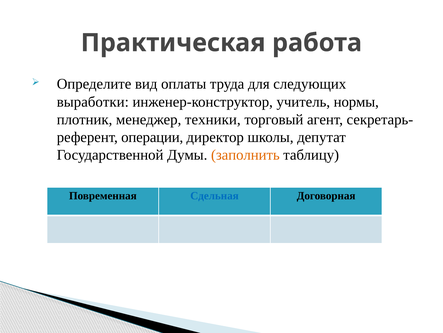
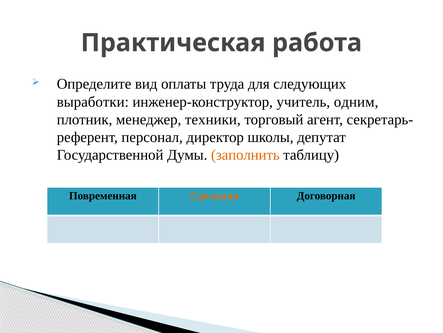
нормы: нормы -> одним
операции: операции -> персонал
Сдельная colour: blue -> orange
